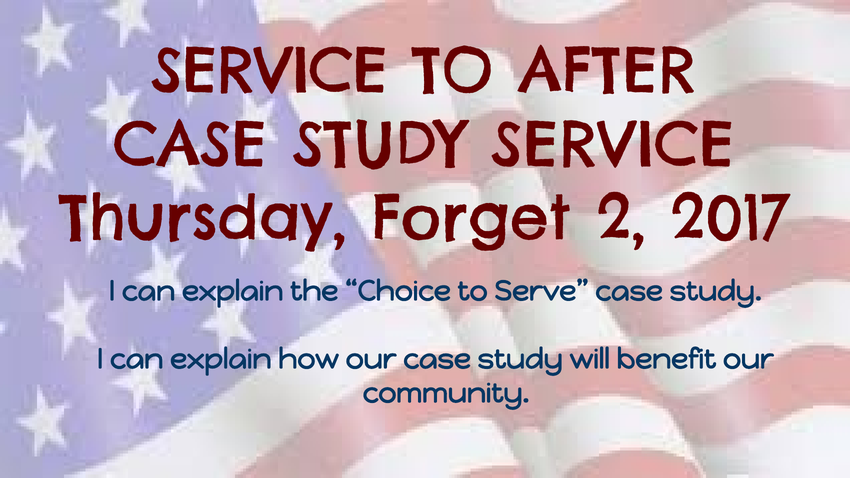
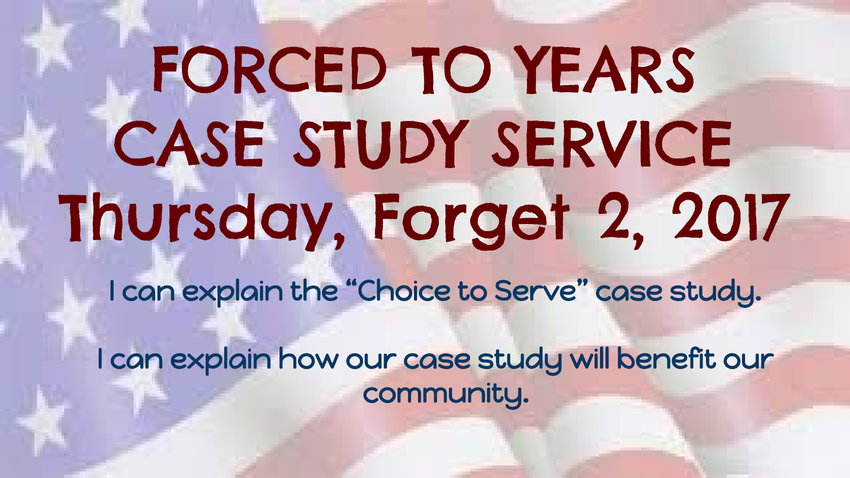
SERVICE at (270, 72): SERVICE -> FORCED
AFTER: AFTER -> YEARS
